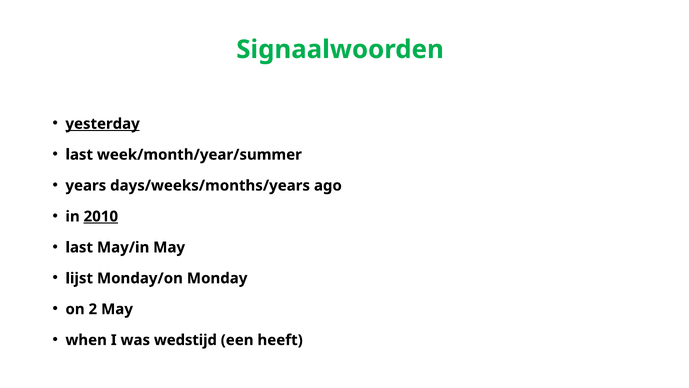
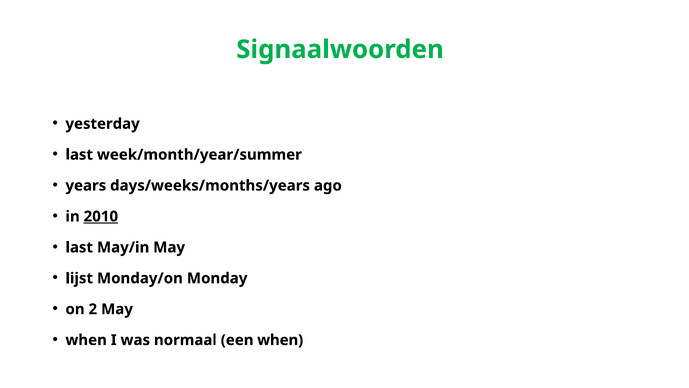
yesterday underline: present -> none
wedstijd: wedstijd -> normaal
een heeft: heeft -> when
